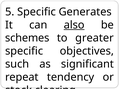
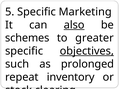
Generates: Generates -> Marketing
objectives underline: none -> present
significant: significant -> prolonged
tendency: tendency -> inventory
